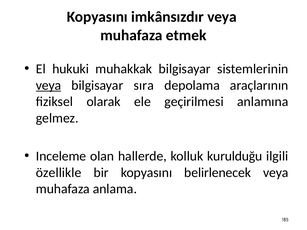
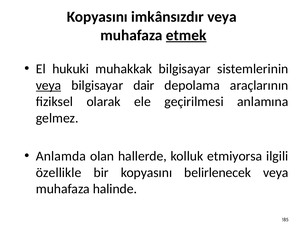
etmek underline: none -> present
sıra: sıra -> dair
Inceleme: Inceleme -> Anlamda
kurulduğu: kurulduğu -> etmiyorsa
anlama: anlama -> halinde
